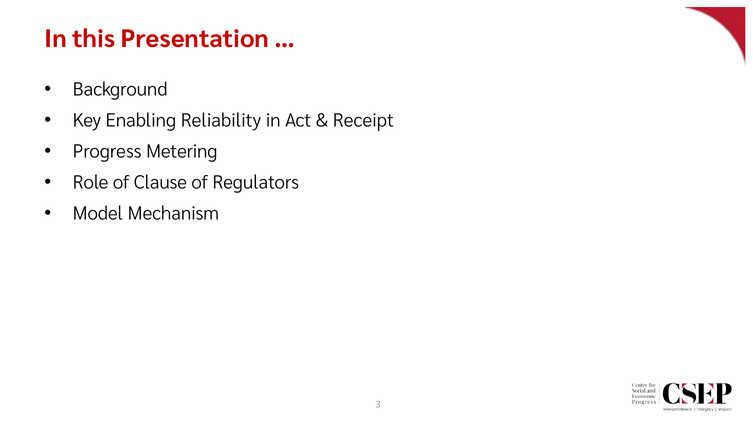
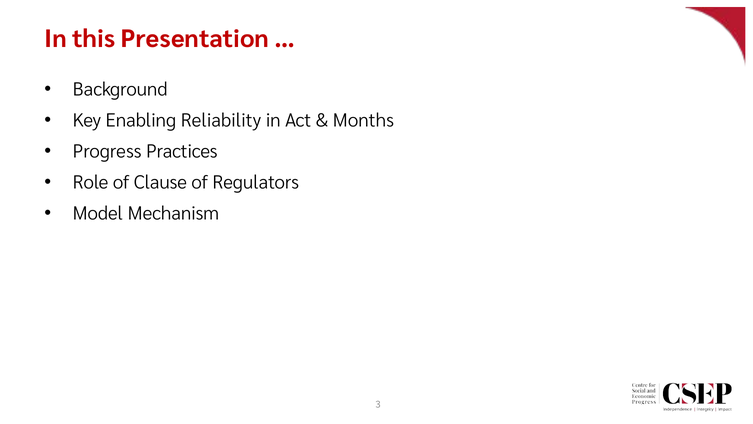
Receipt: Receipt -> Months
Metering: Metering -> Practices
